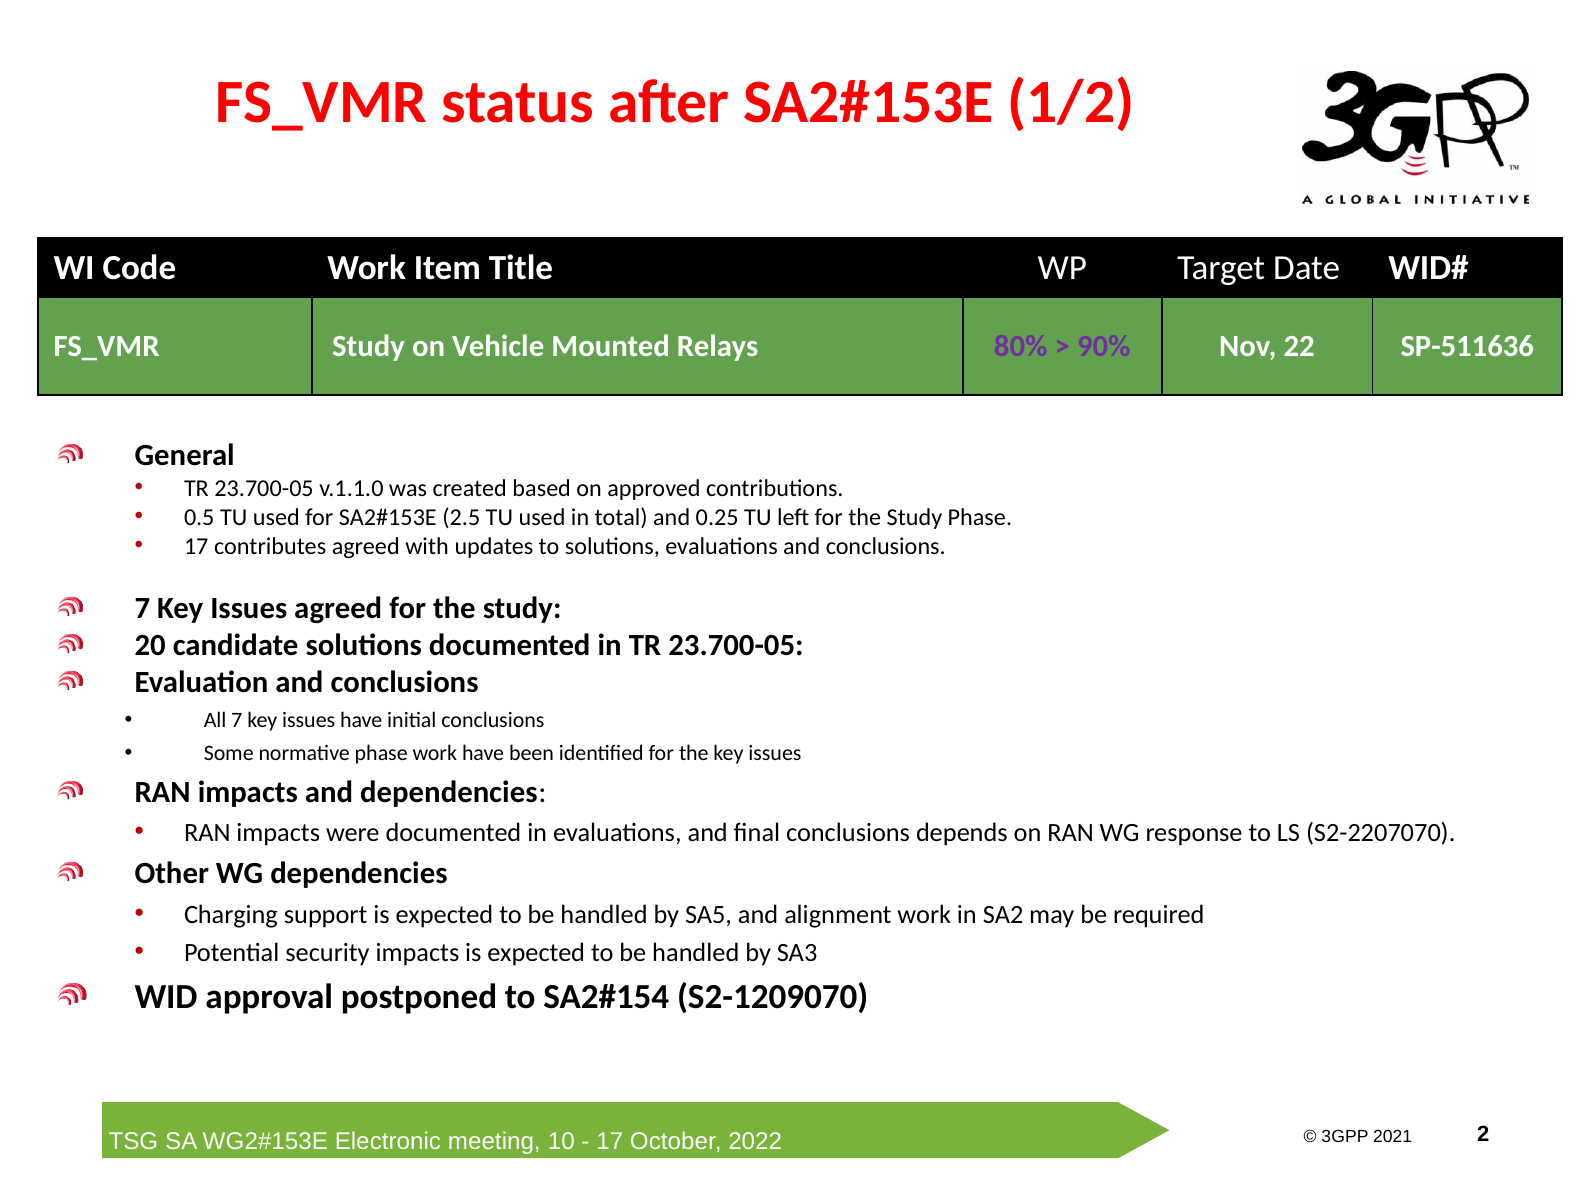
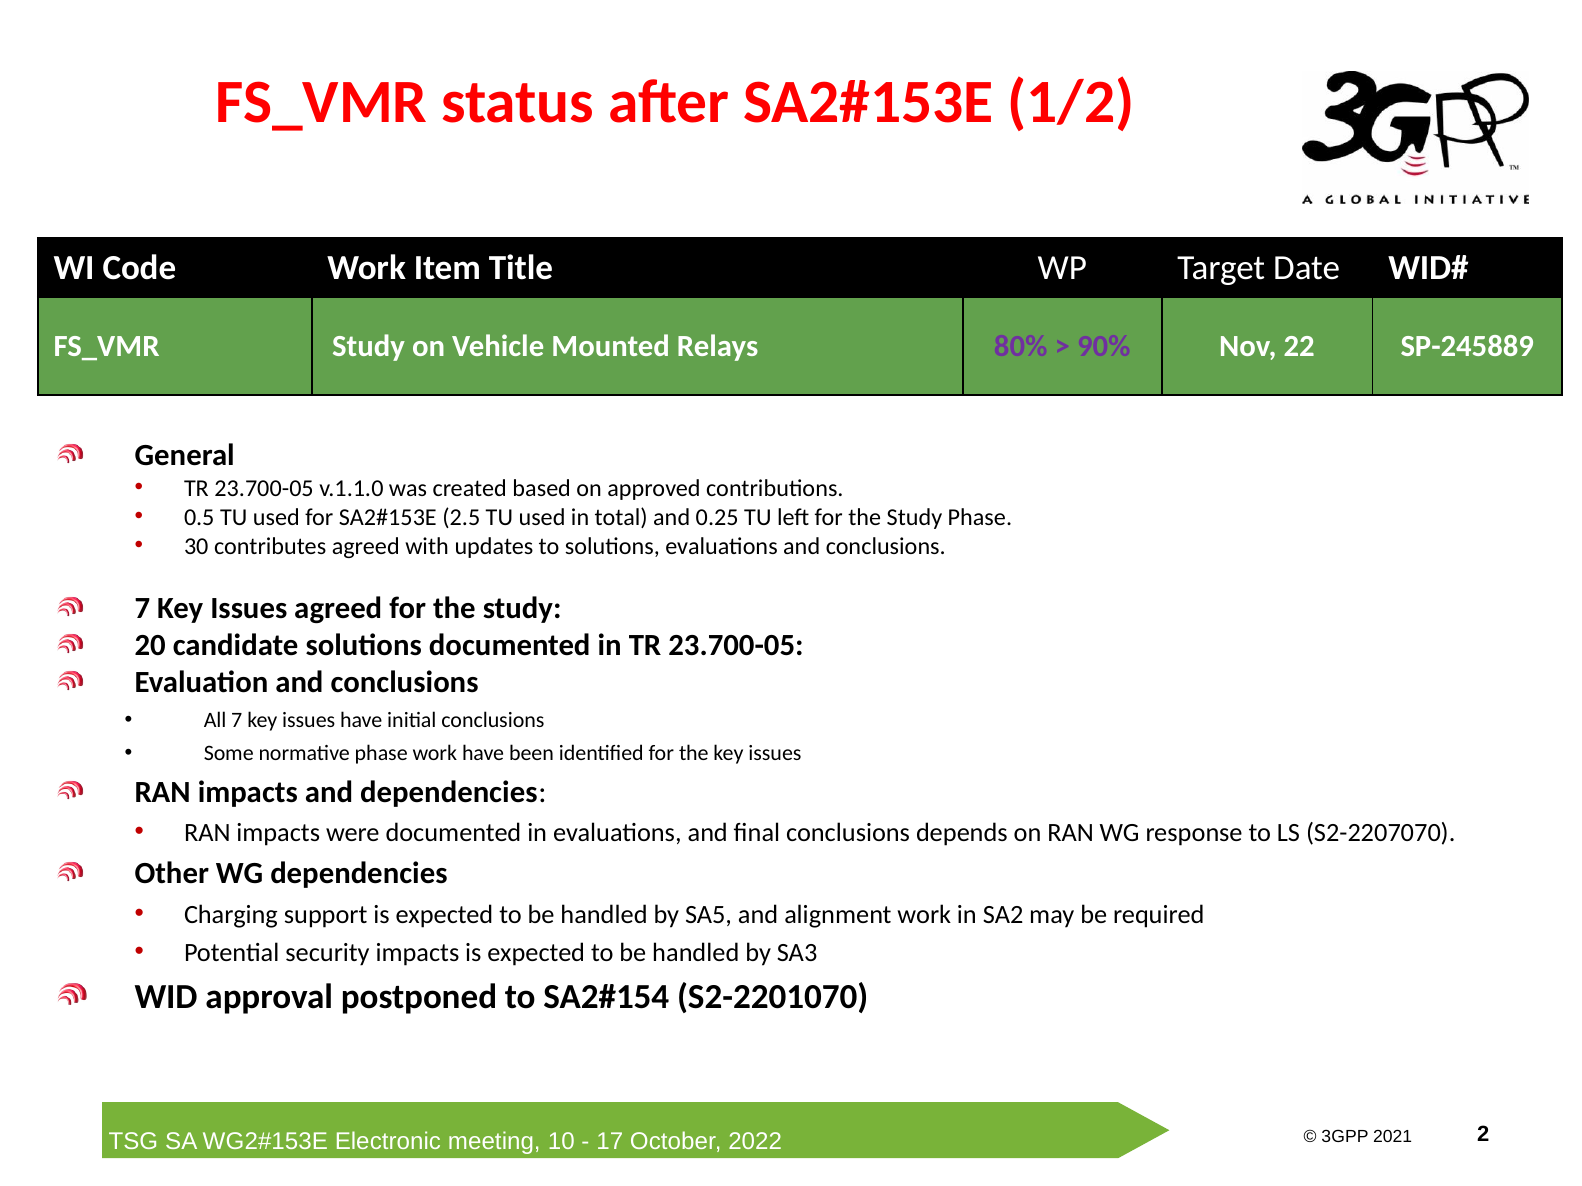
SP-511636: SP-511636 -> SP-245889
17 at (196, 546): 17 -> 30
S2-1209070: S2-1209070 -> S2-2201070
